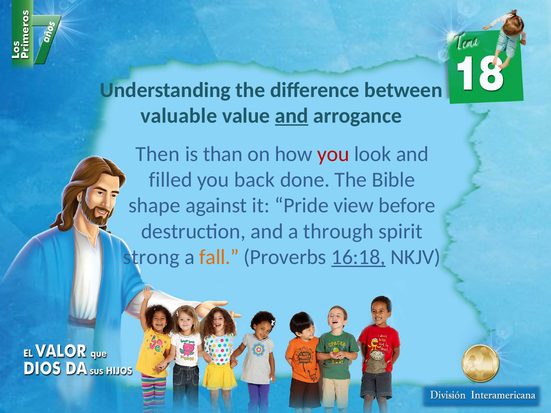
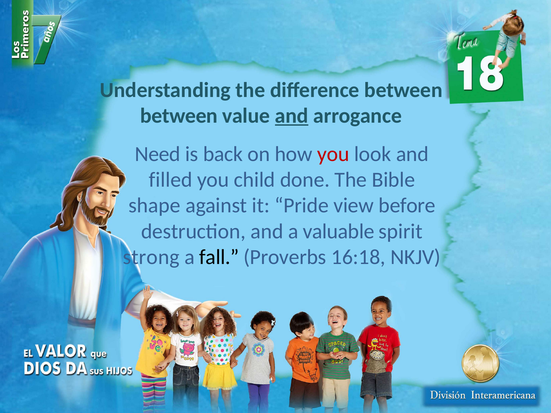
valuable at (179, 116): valuable -> between
Then: Then -> Need
than: than -> back
back: back -> child
through: through -> valuable
fall colour: orange -> black
16:18 underline: present -> none
